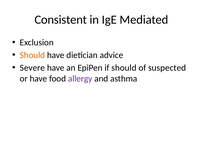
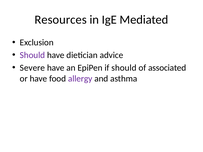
Consistent: Consistent -> Resources
Should at (32, 55) colour: orange -> purple
suspected: suspected -> associated
